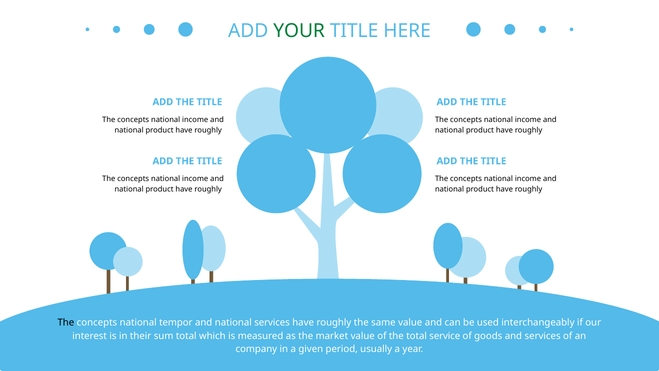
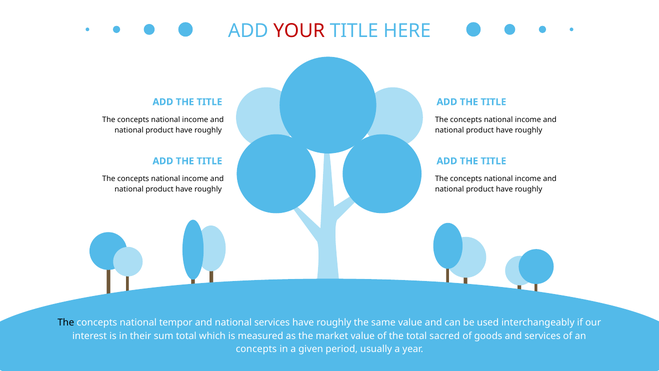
YOUR colour: green -> red
service: service -> sacred
company at (256, 349): company -> concepts
